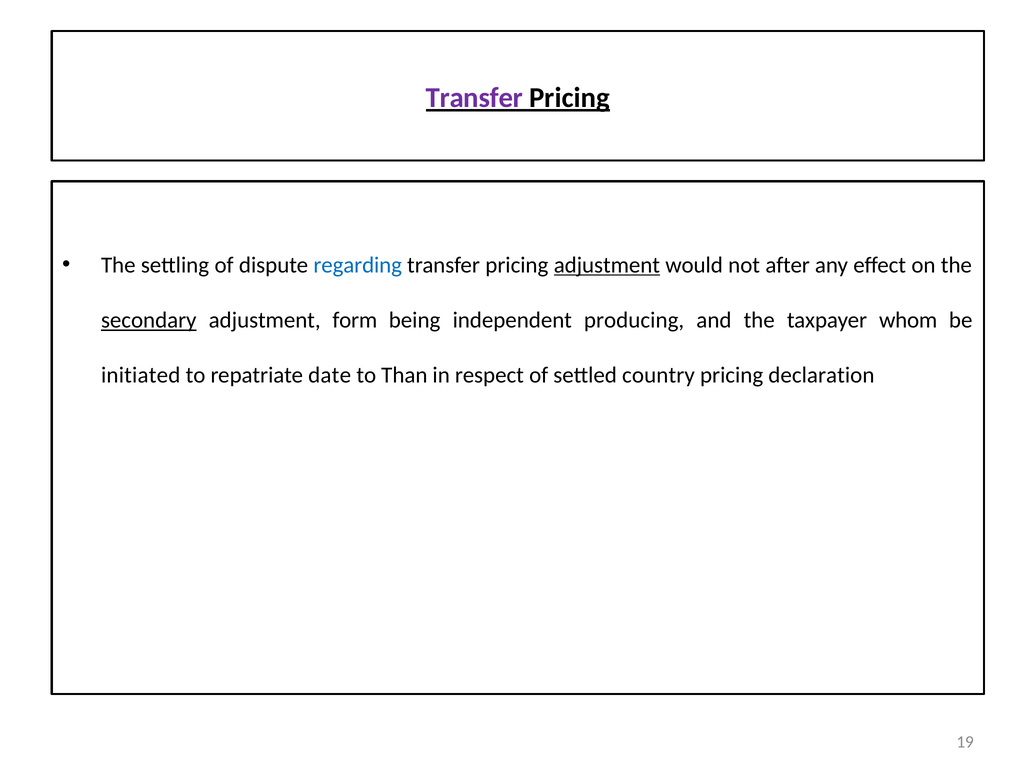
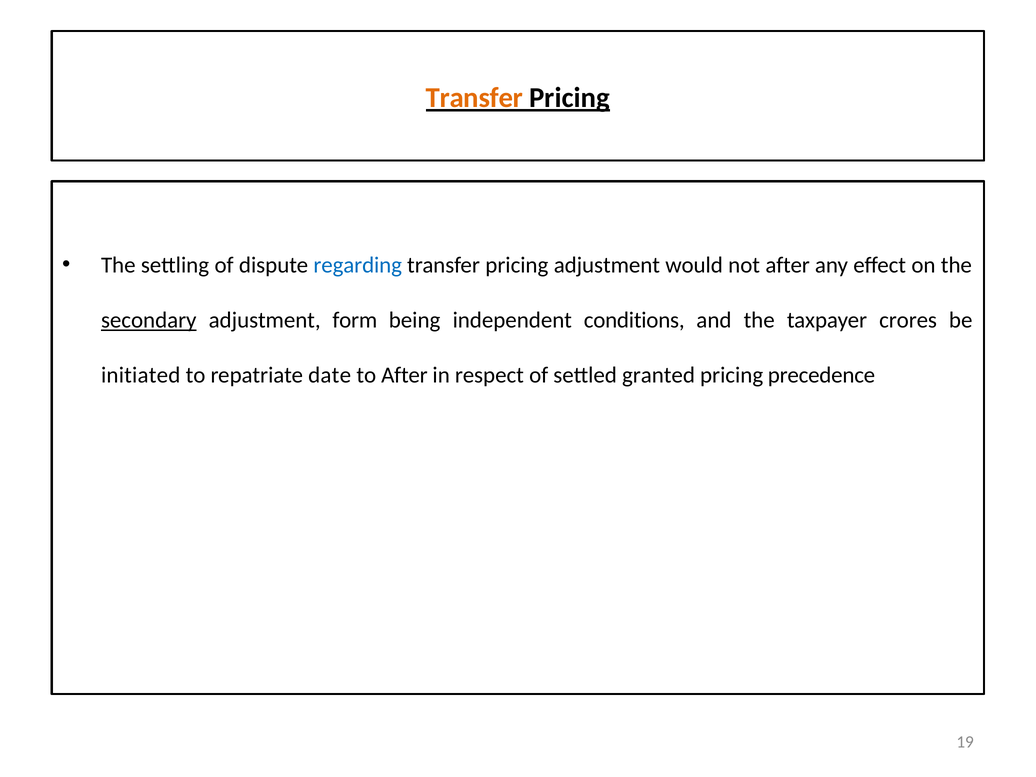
Transfer at (474, 98) colour: purple -> orange
adjustment at (607, 265) underline: present -> none
producing: producing -> conditions
whom: whom -> crores
to Than: Than -> After
country: country -> granted
declaration: declaration -> precedence
